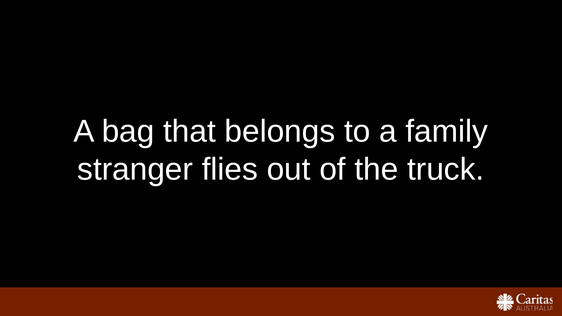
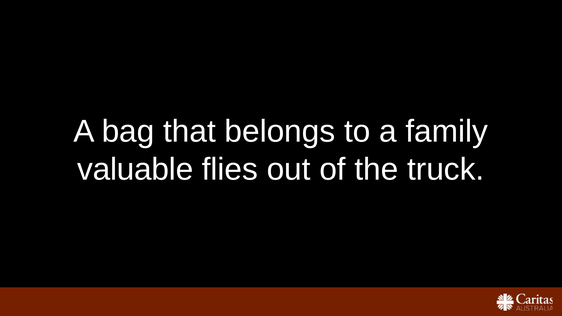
stranger: stranger -> valuable
